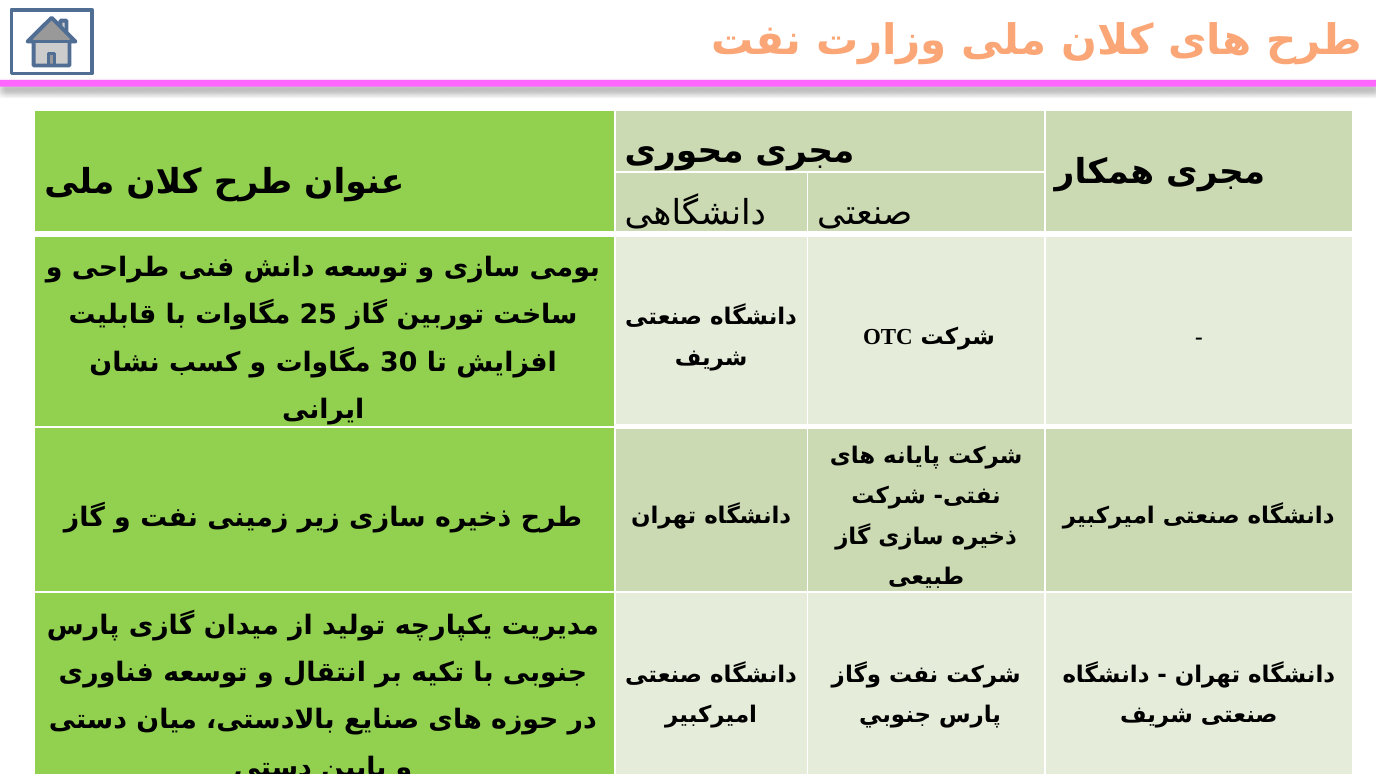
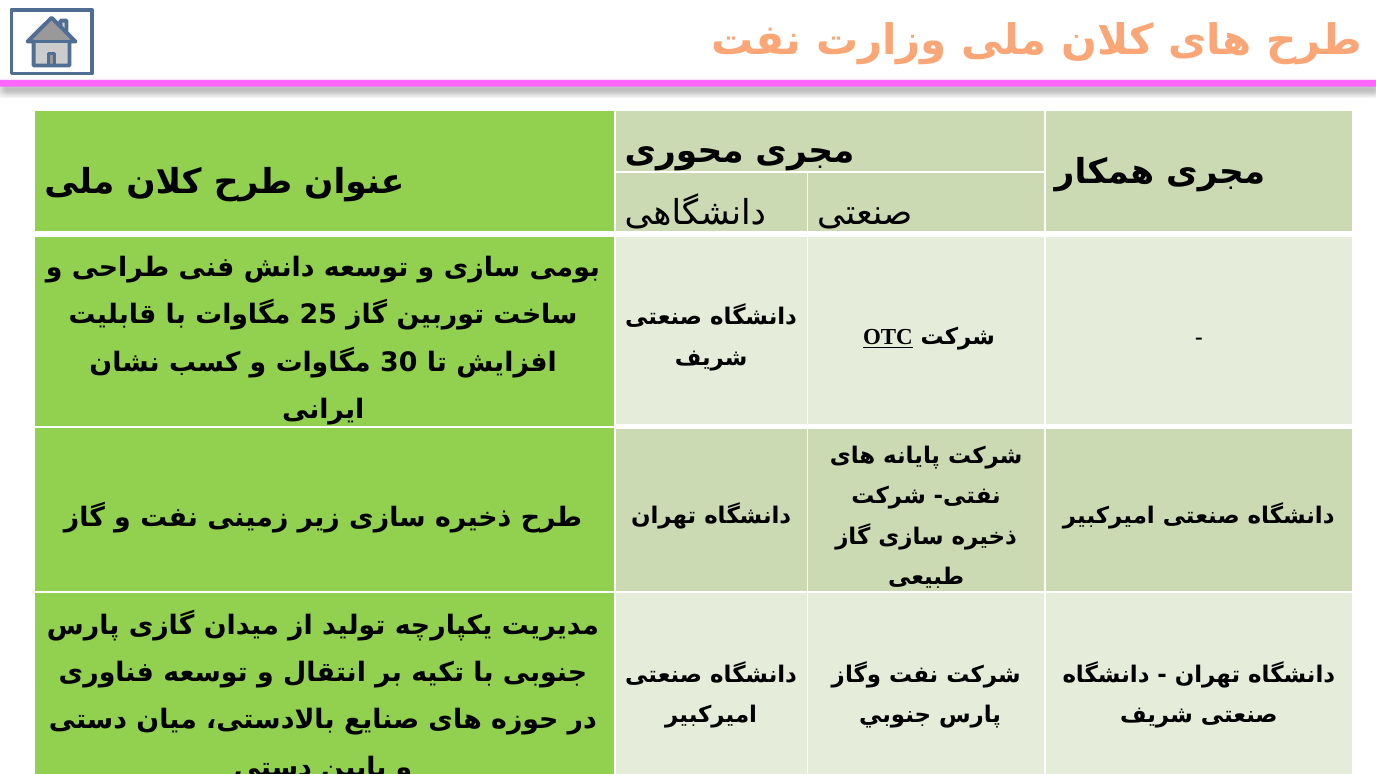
OTC underline: none -> present
